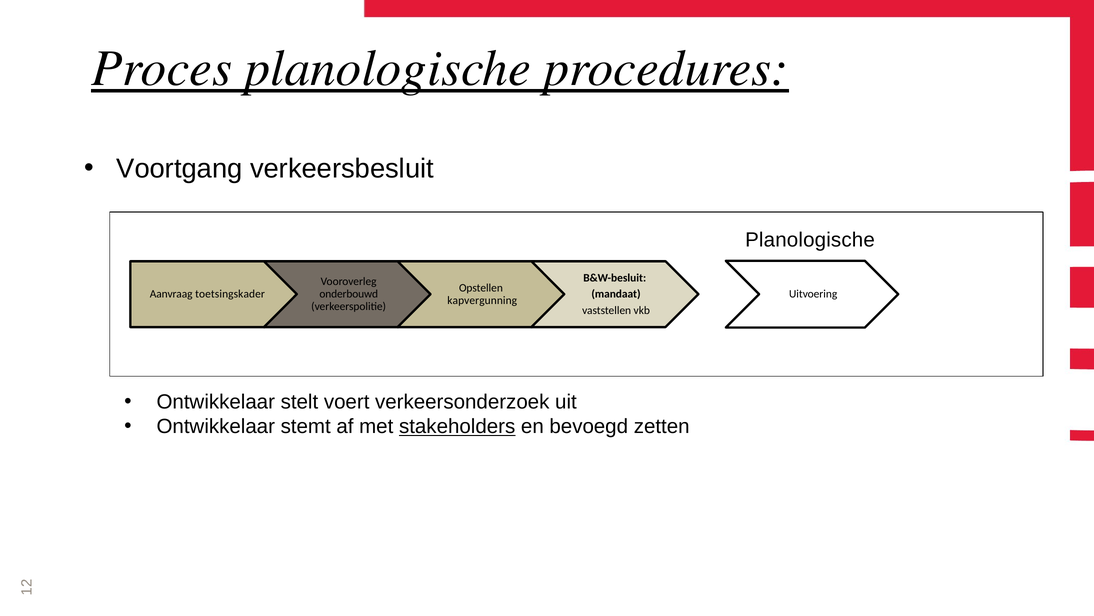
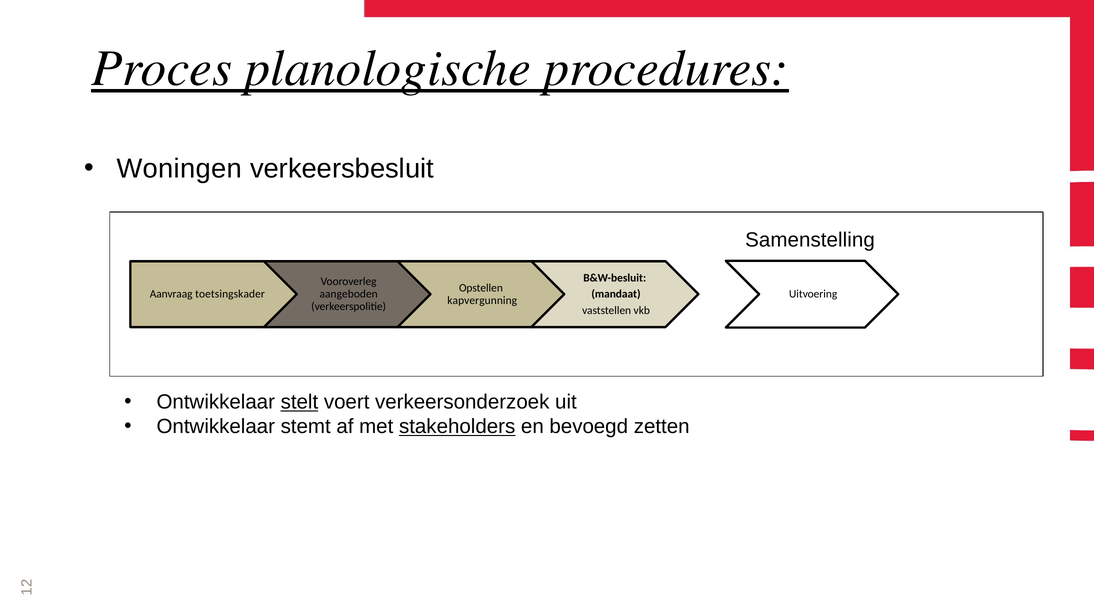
Voortgang: Voortgang -> Woningen
Planologische at (810, 240): Planologische -> Samenstelling
onderbouwd: onderbouwd -> aangeboden
stelt underline: none -> present
